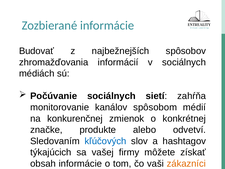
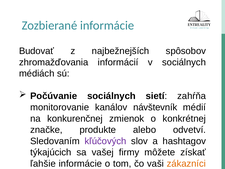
spôsobom: spôsobom -> návštevník
kľúčových colour: blue -> purple
obsah: obsah -> ľahšie
